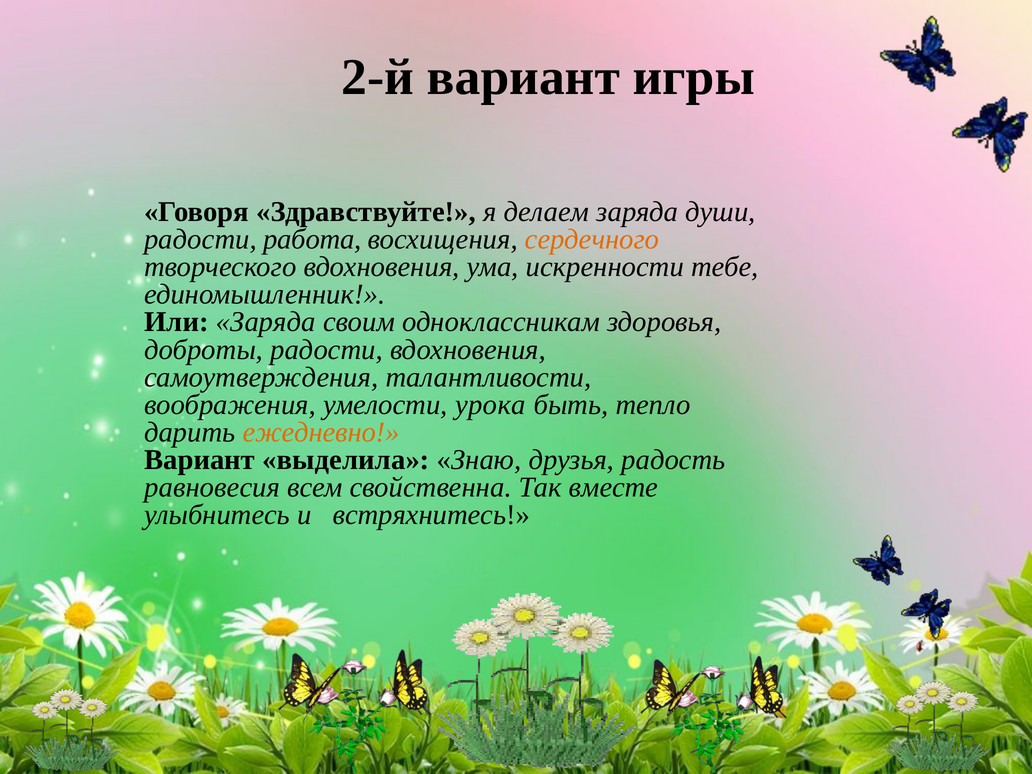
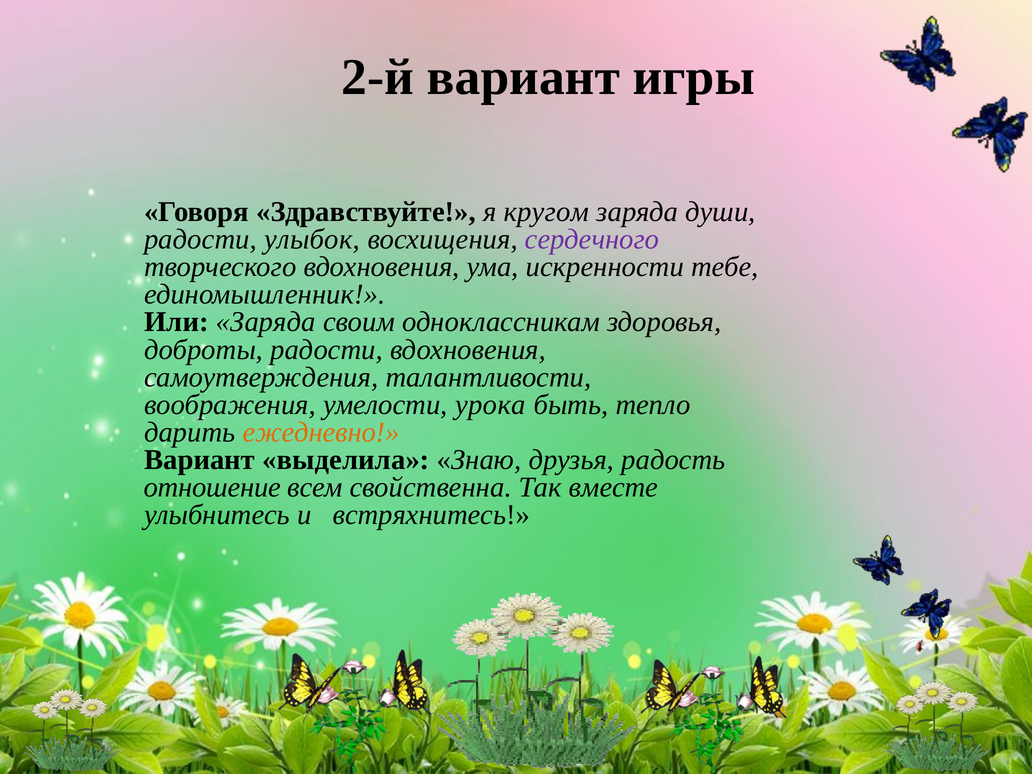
делаем: делаем -> кругом
работа: работа -> улыбок
сердечного colour: orange -> purple
равновесия: равновесия -> отношение
